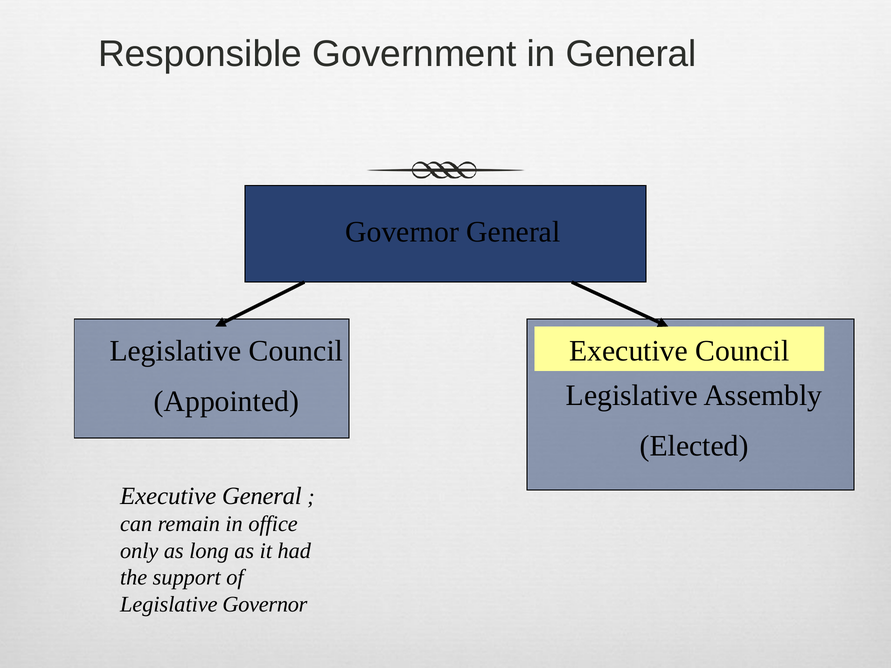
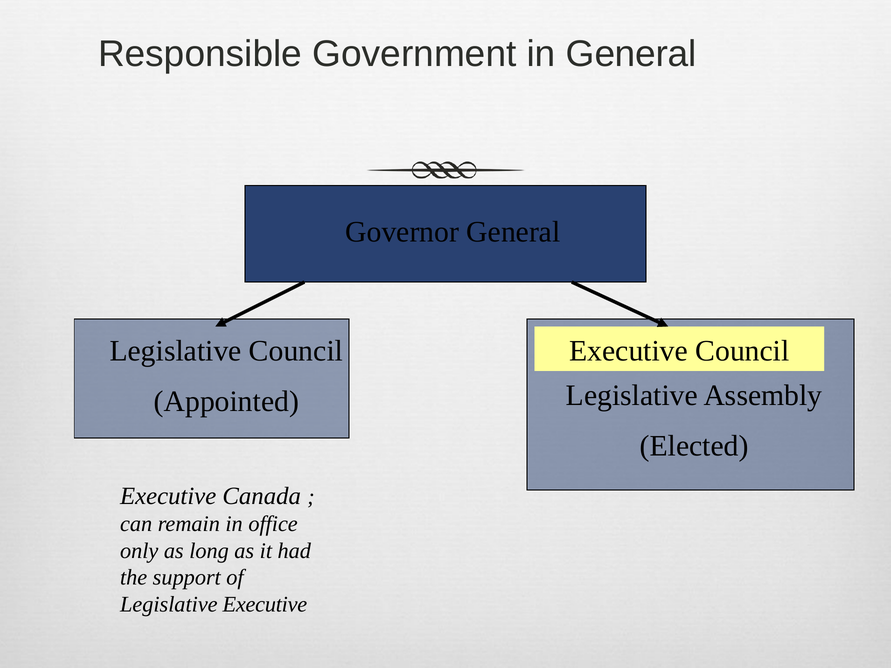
Executive General: General -> Canada
Legislative Governor: Governor -> Executive
